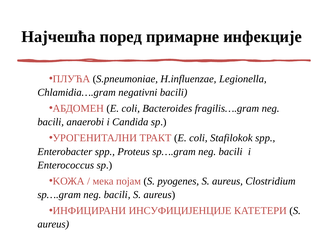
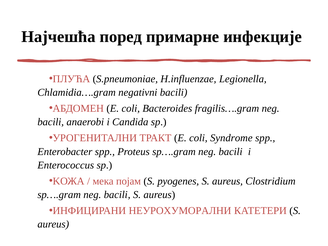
Stafilokok: Stafilokok -> Syndrome
ИНСУФИЦИЈЕНЦИЈЕ: ИНСУФИЦИЈЕНЦИЈЕ -> НЕУРОХУМОРАЛНИ
